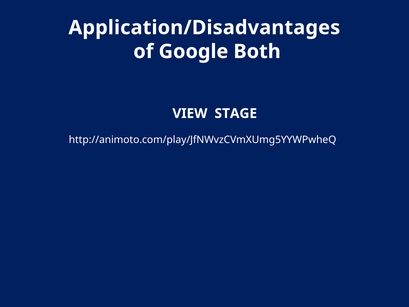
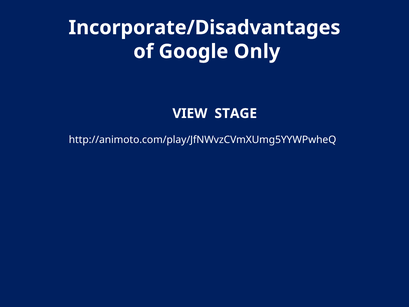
Application/Disadvantages: Application/Disadvantages -> Incorporate/Disadvantages
Both: Both -> Only
